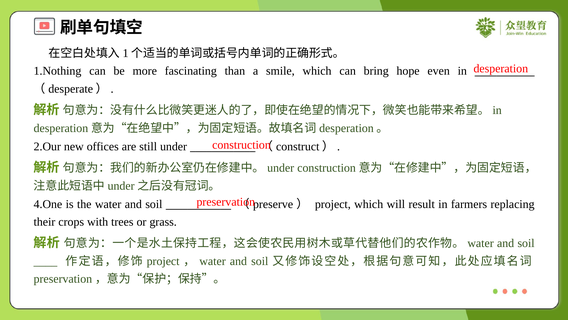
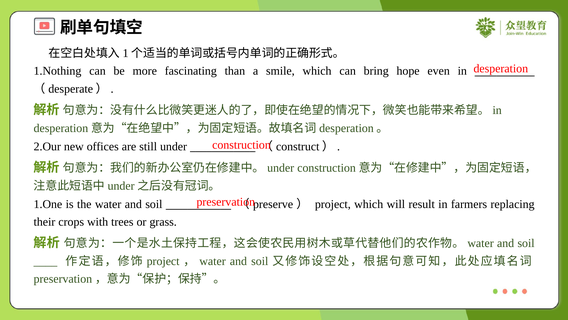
4.One: 4.One -> 1.One
